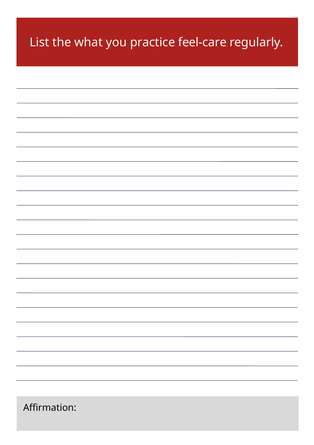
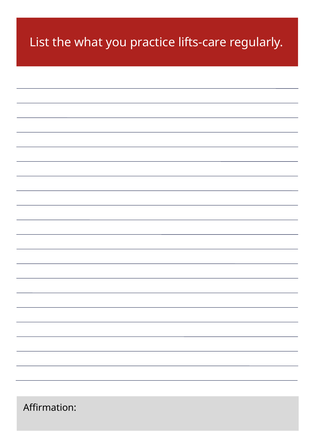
feel-care: feel-care -> lifts-care
